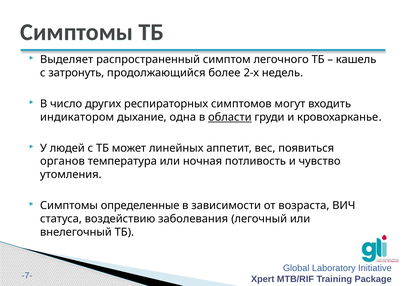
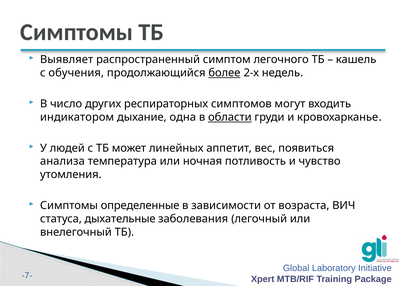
Выделяет: Выделяет -> Выявляет
затронуть: затронуть -> обучения
более underline: none -> present
органов: органов -> анализа
воздействию: воздействию -> дыхательные
